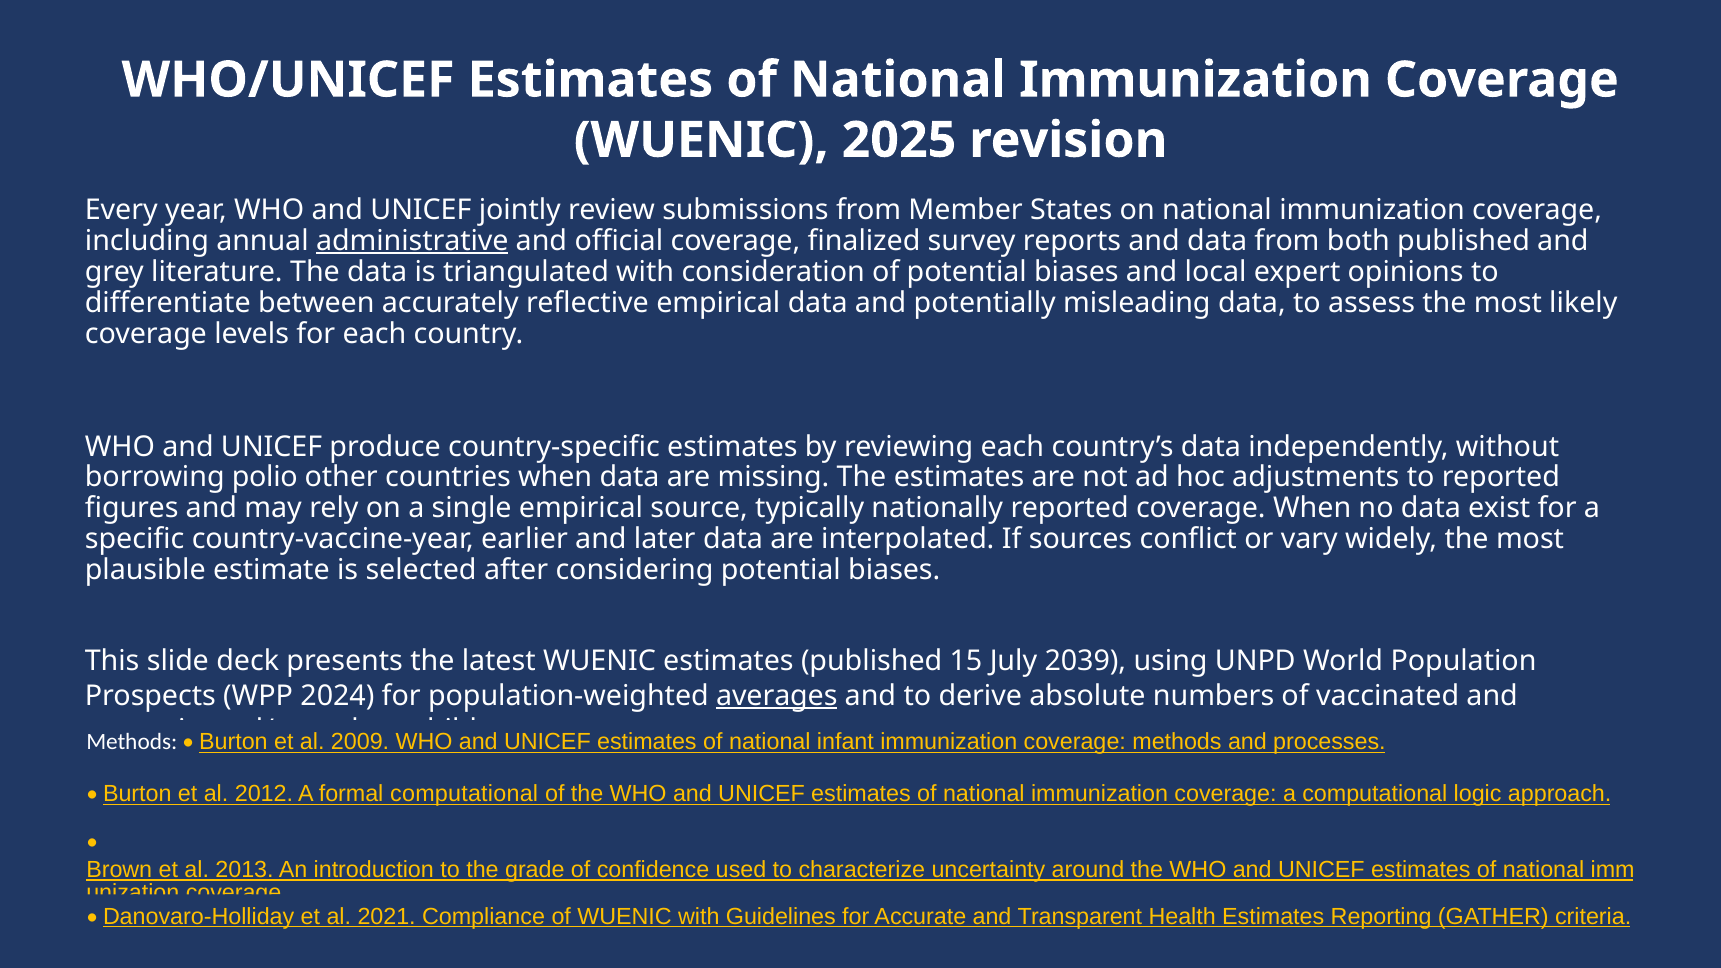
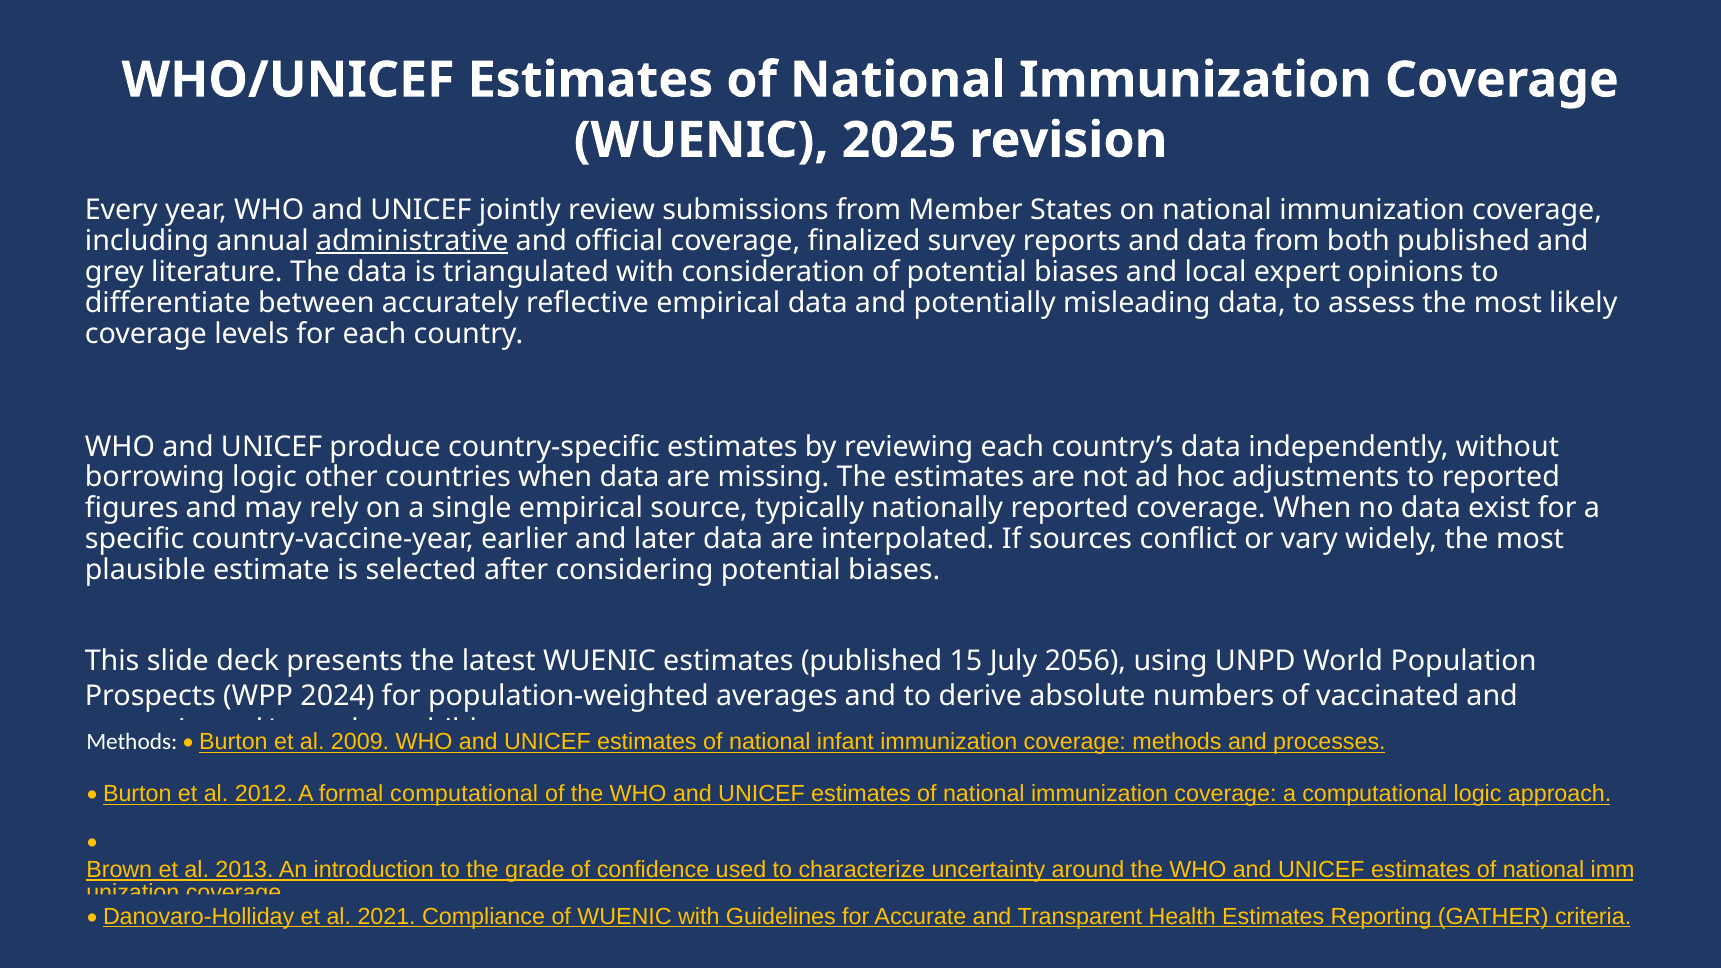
borrowing polio: polio -> logic
2039: 2039 -> 2056
averages underline: present -> none
